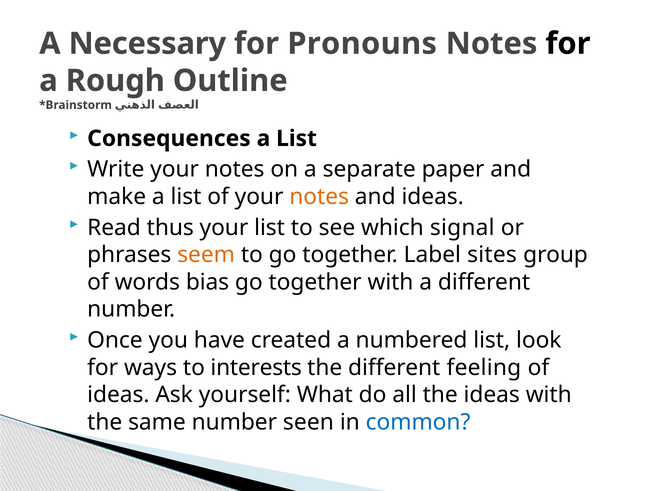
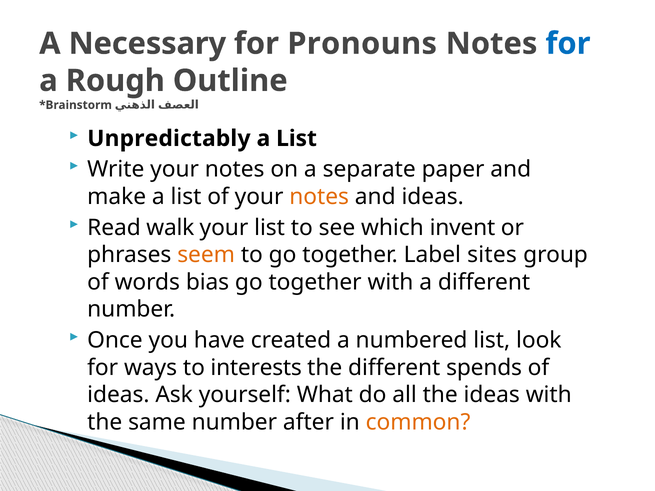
for at (568, 44) colour: black -> blue
Consequences: Consequences -> Unpredictably
thus: thus -> walk
signal: signal -> invent
feeling: feeling -> spends
seen: seen -> after
common colour: blue -> orange
